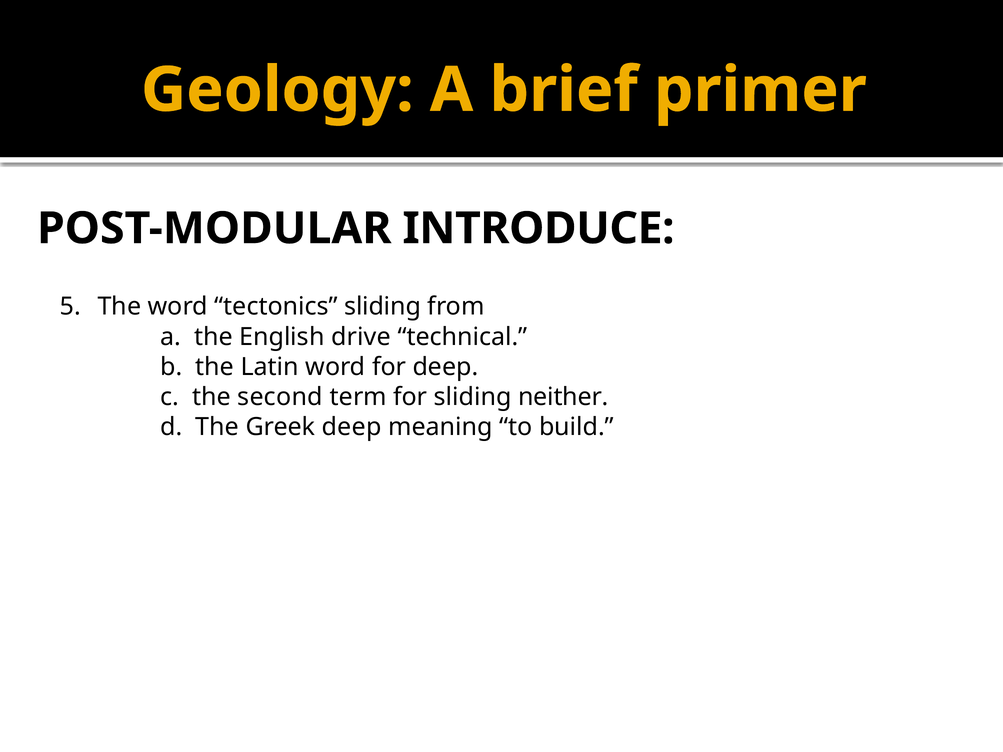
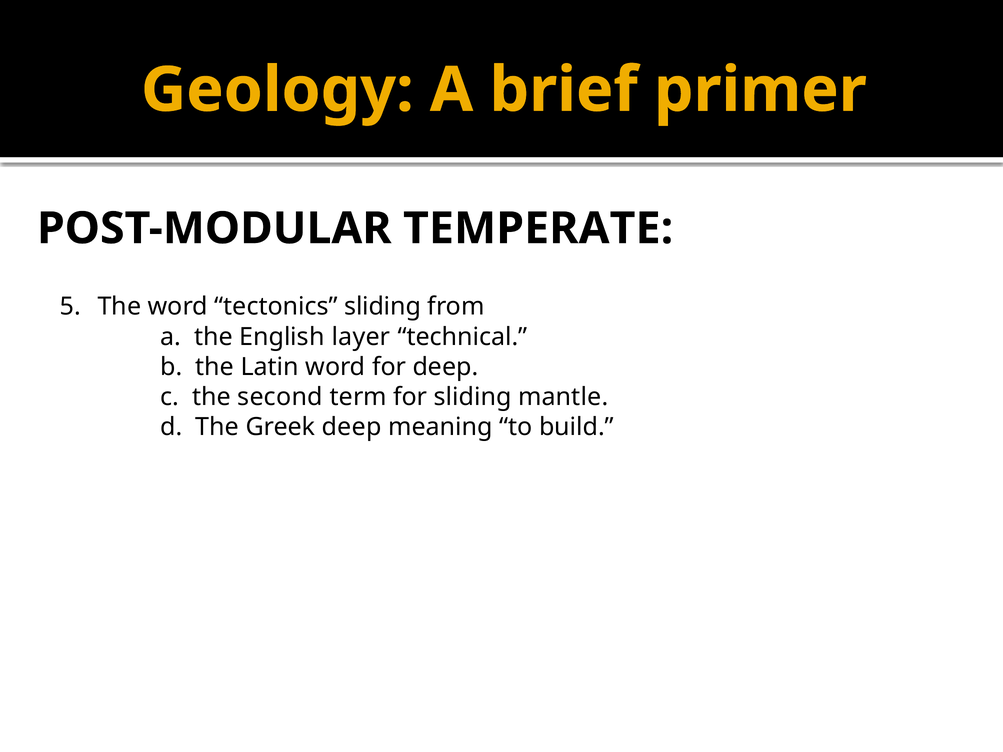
INTRODUCE: INTRODUCE -> TEMPERATE
drive: drive -> layer
neither: neither -> mantle
